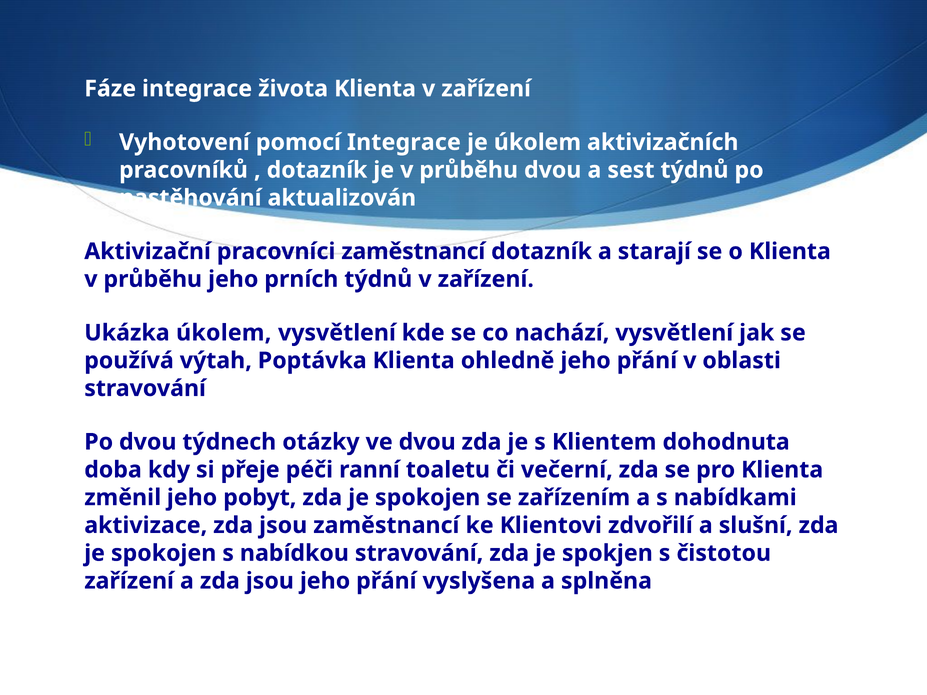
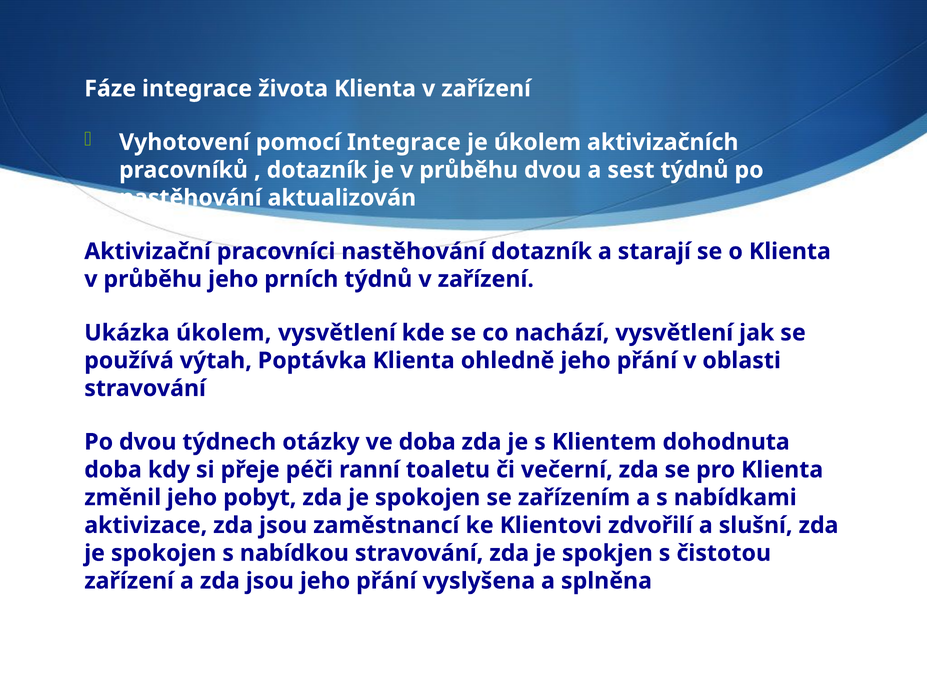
pracovníci zaměstnancí: zaměstnancí -> nastěhování
ve dvou: dvou -> doba
